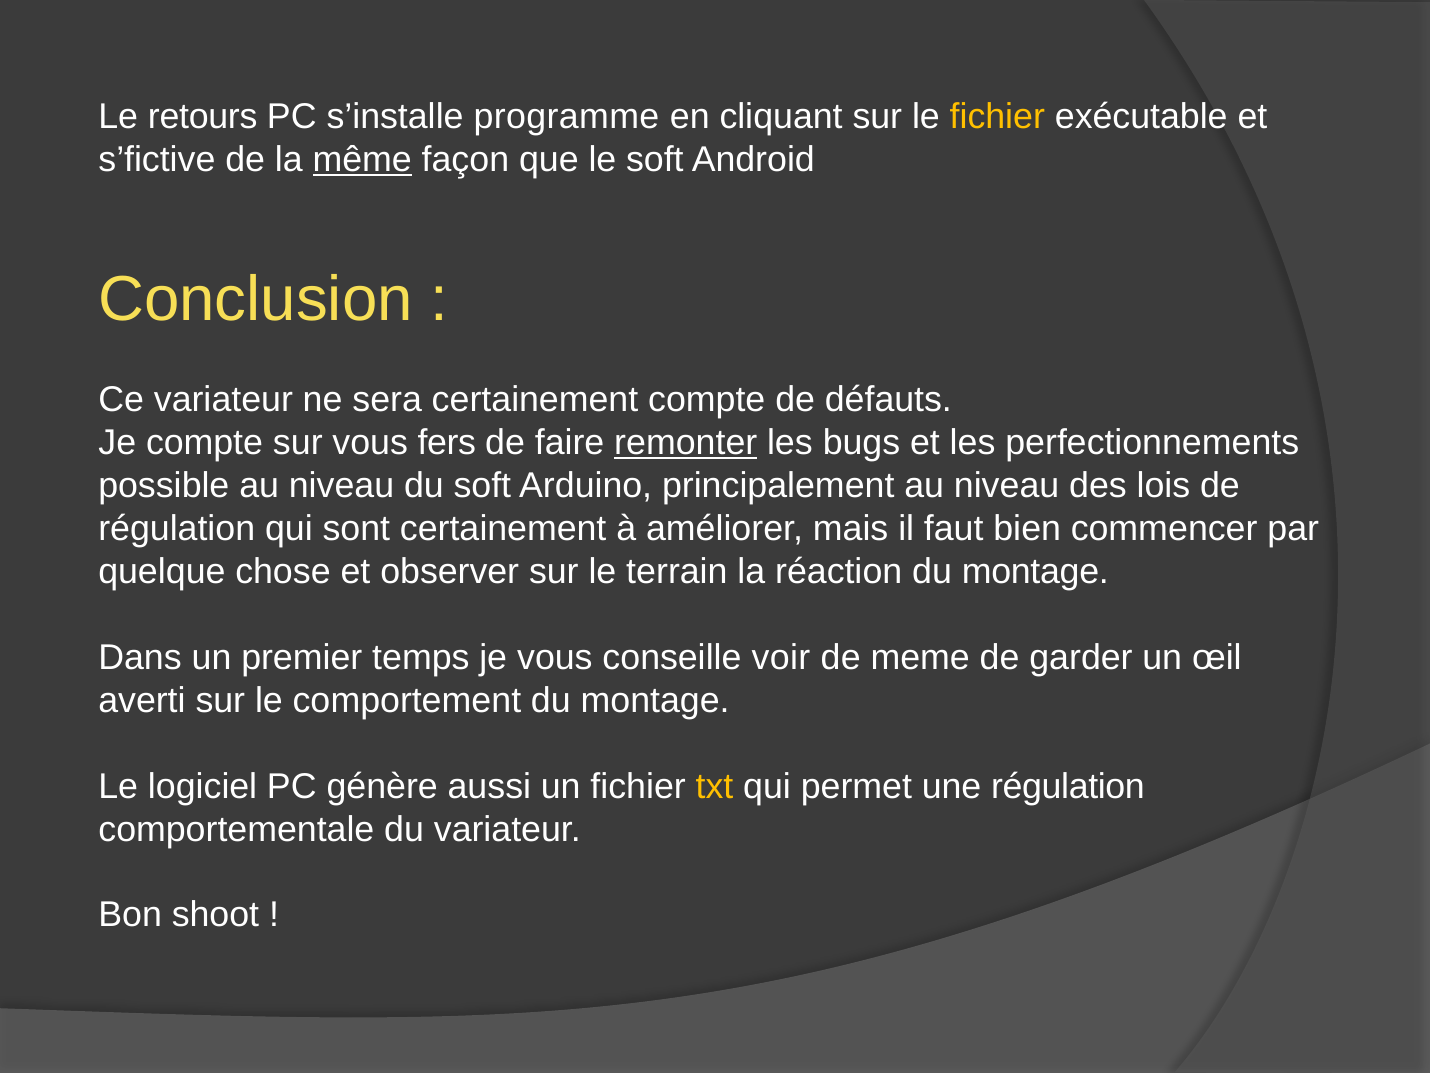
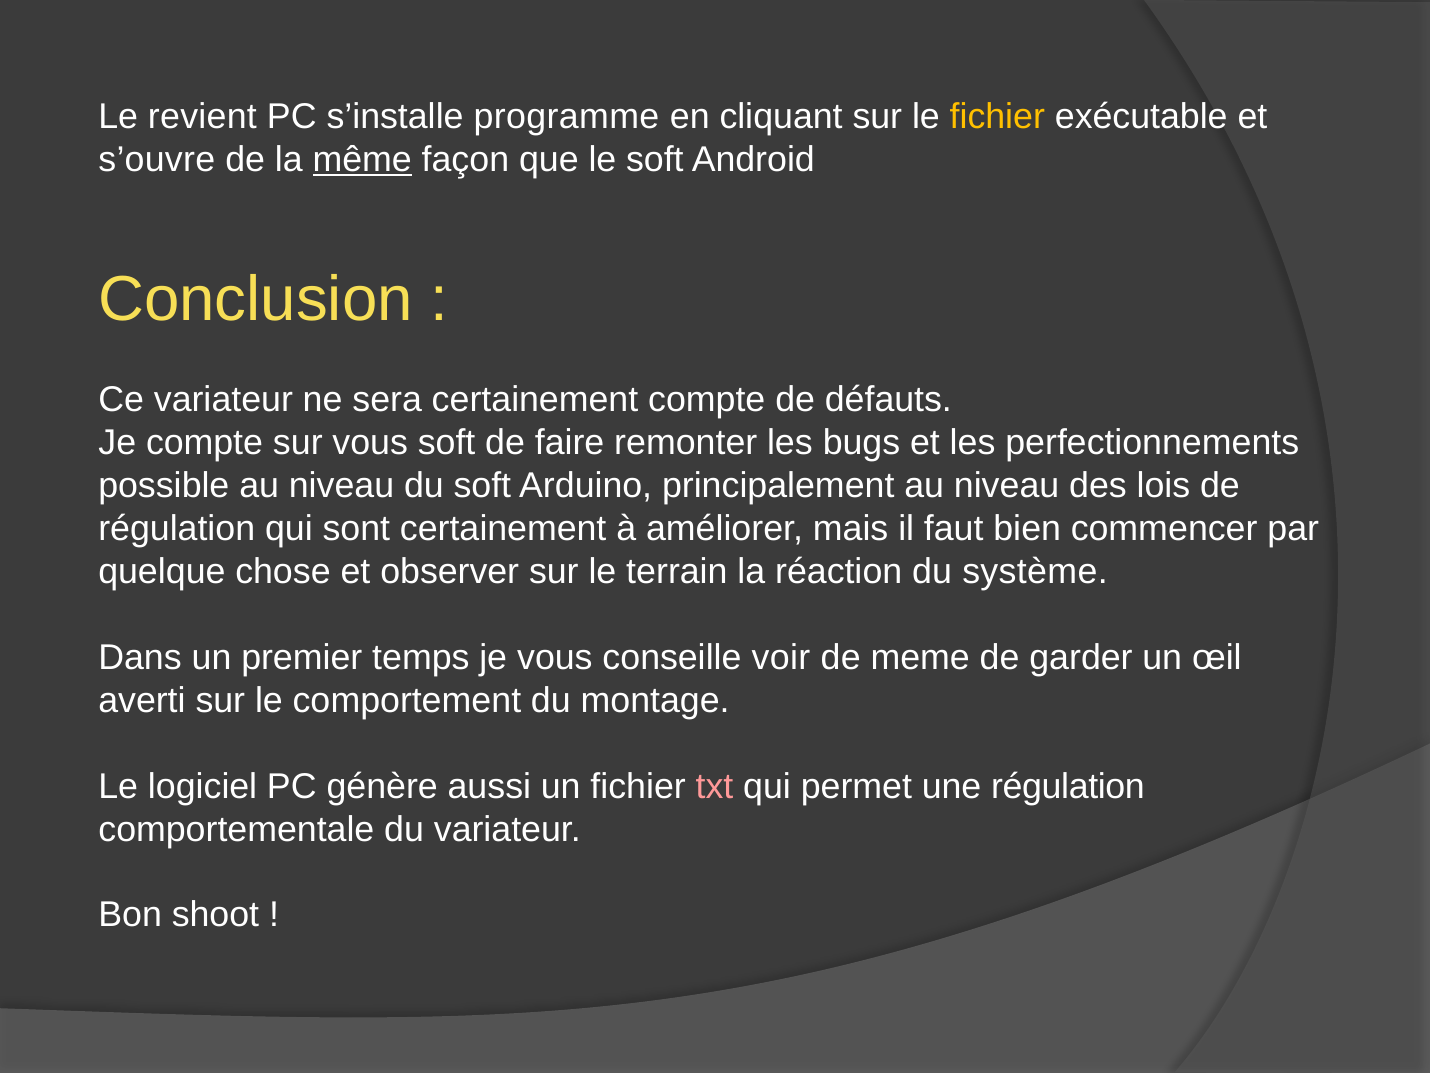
retours: retours -> revient
s’fictive: s’fictive -> s’ouvre
vous fers: fers -> soft
remonter underline: present -> none
réaction du montage: montage -> système
txt colour: yellow -> pink
